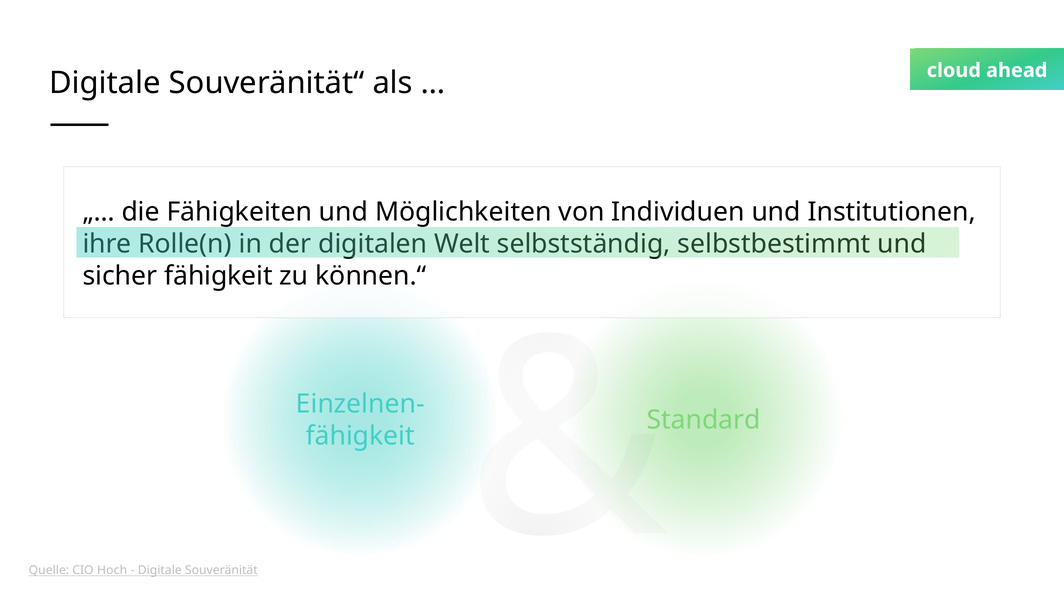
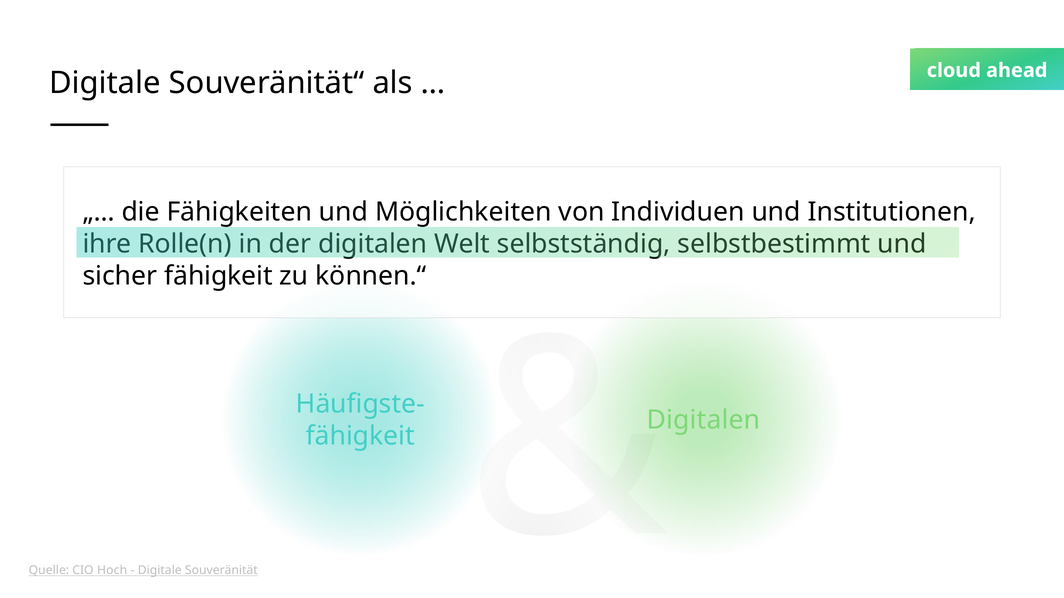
Einzelnen-: Einzelnen- -> Häufigste-
Standard at (704, 420): Standard -> Digitalen
